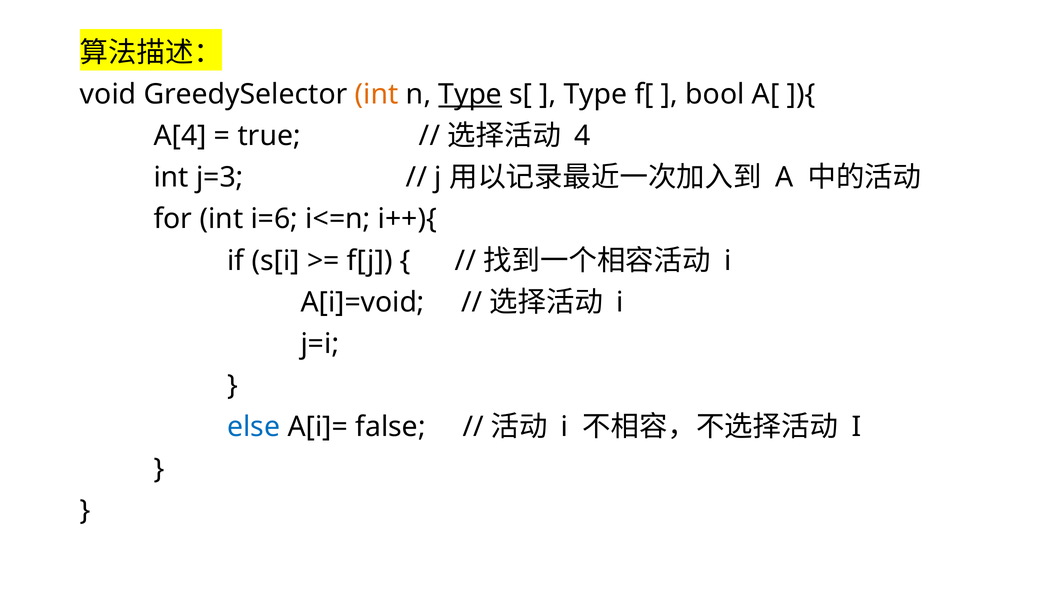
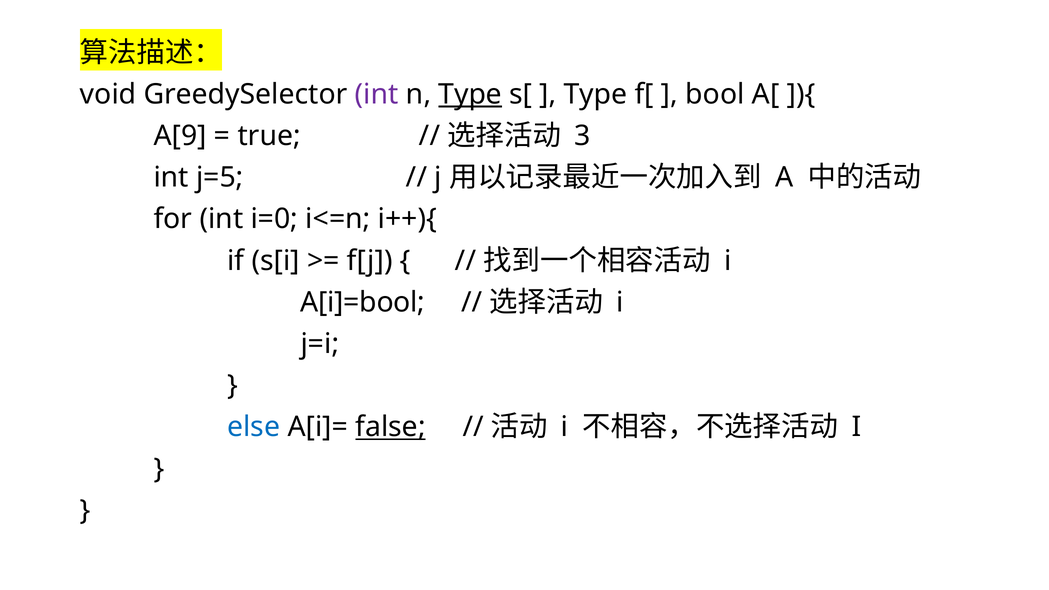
int at (377, 94) colour: orange -> purple
A[4: A[4 -> A[9
4: 4 -> 3
j=3: j=3 -> j=5
i=6: i=6 -> i=0
A[i]=void: A[i]=void -> A[i]=bool
false underline: none -> present
